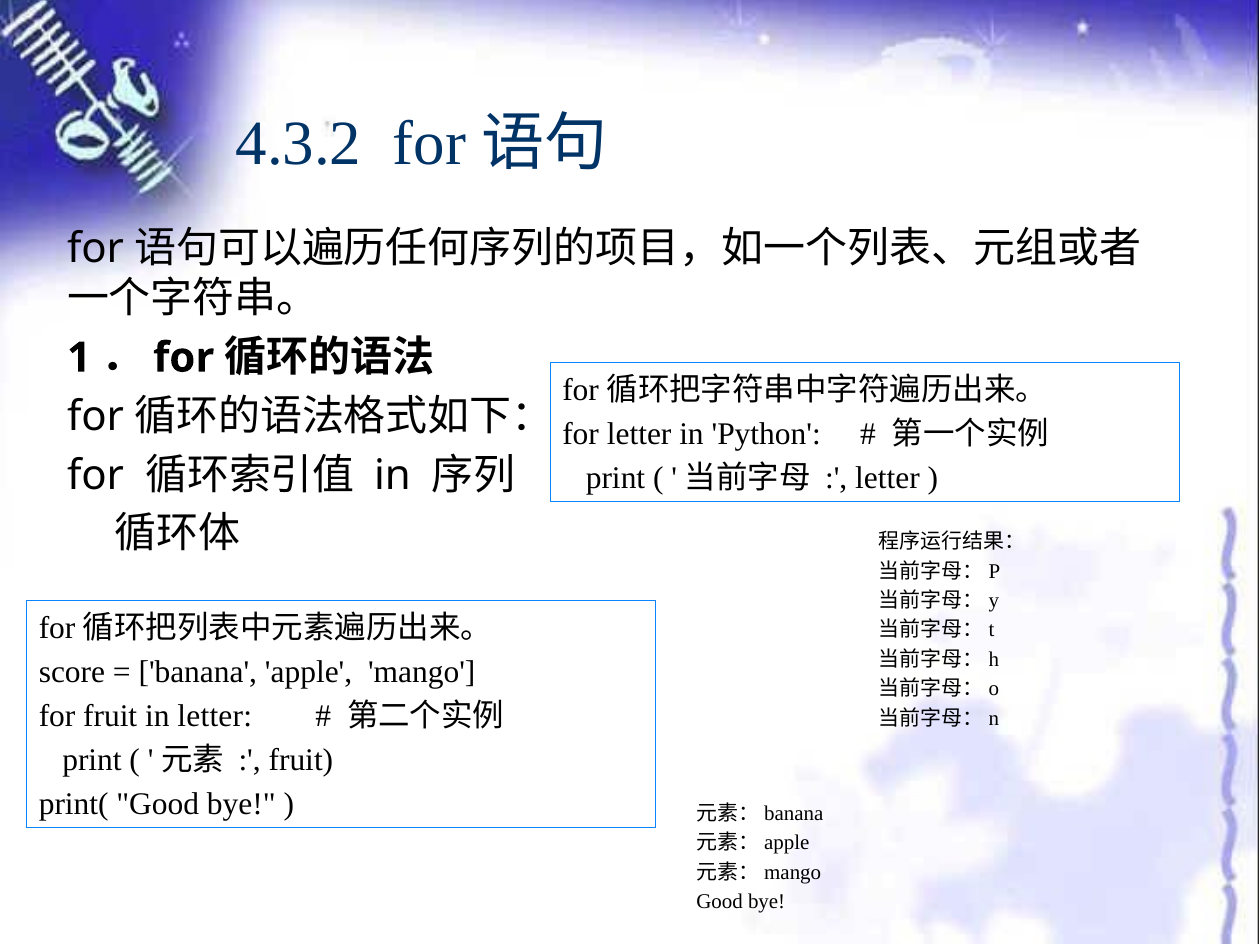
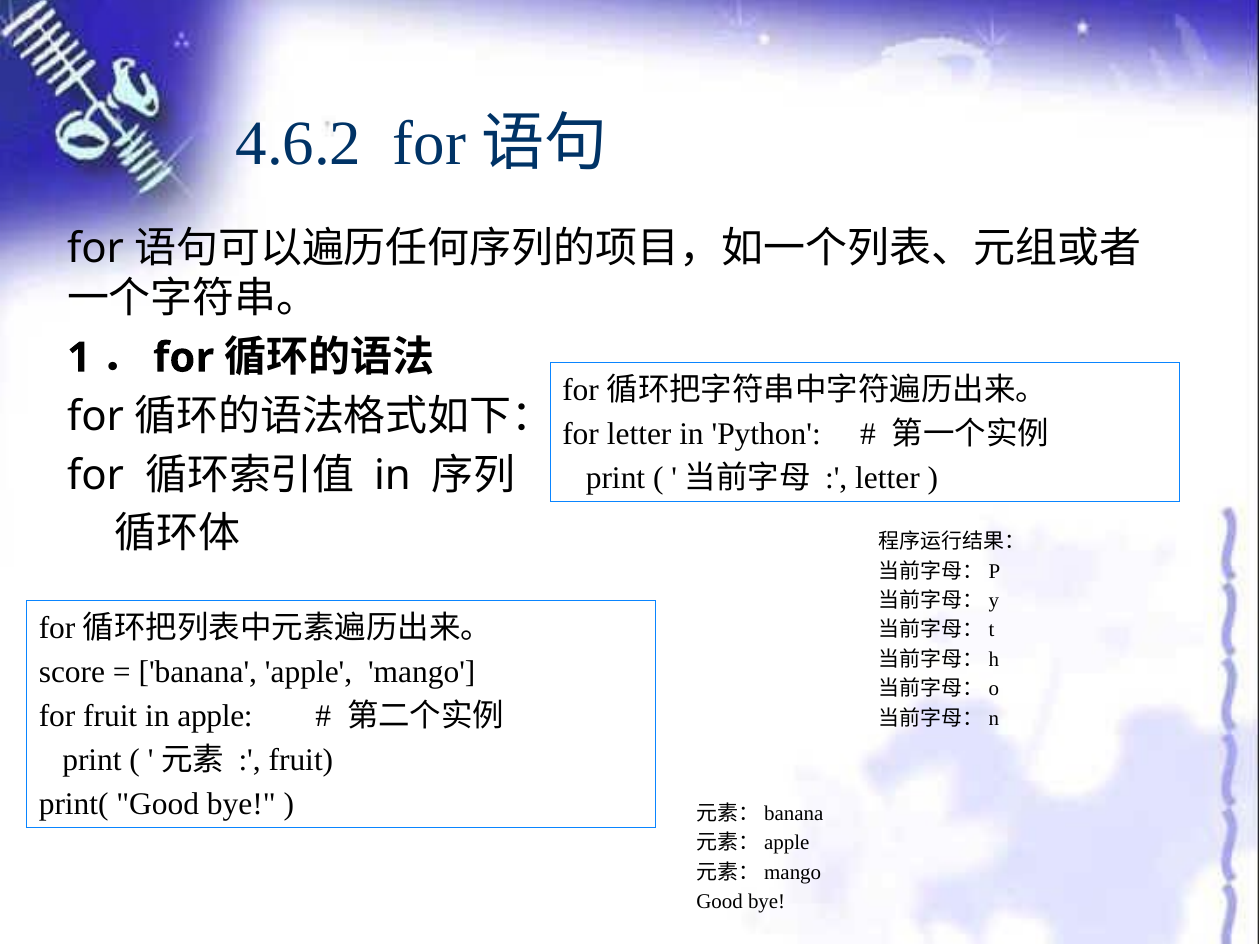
4.3.2: 4.3.2 -> 4.6.2
in letter: letter -> apple
